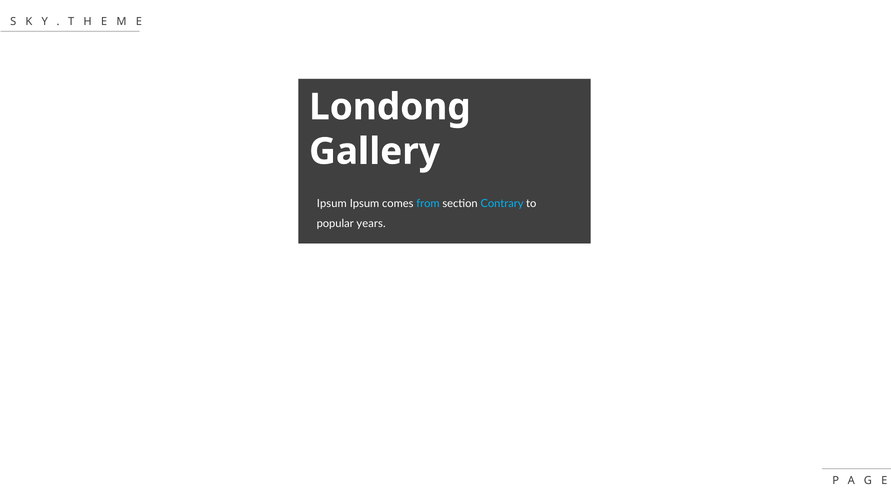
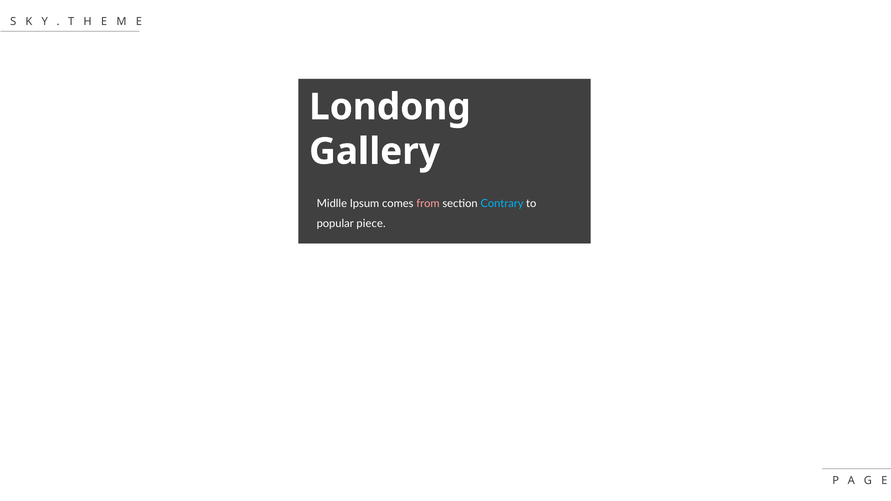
Ipsum at (332, 203): Ipsum -> Midlle
from colour: light blue -> pink
years: years -> piece
